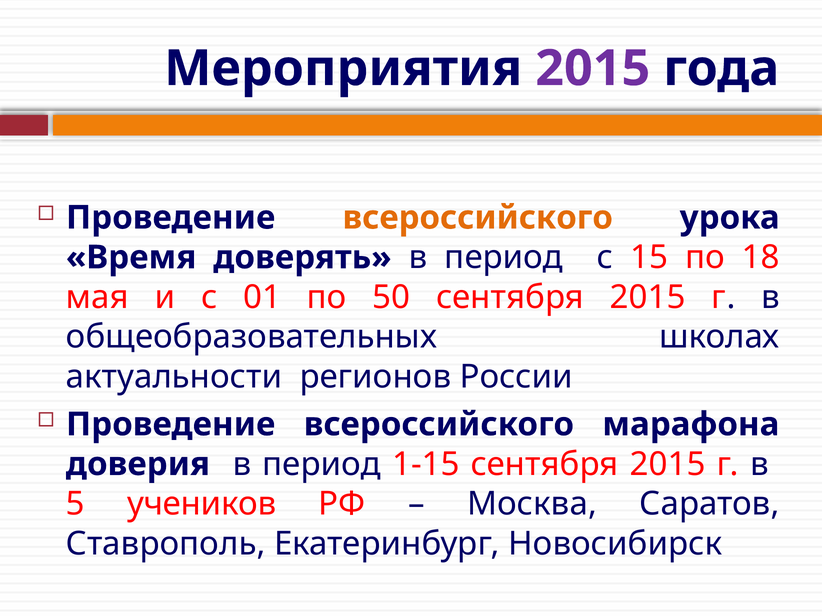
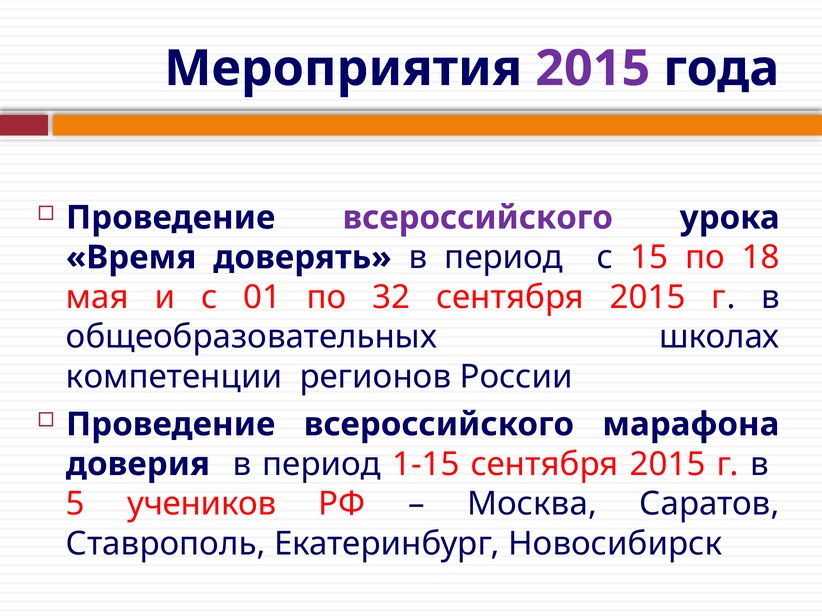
всероссийского at (478, 218) colour: orange -> purple
50: 50 -> 32
актуальности: актуальности -> компетенции
